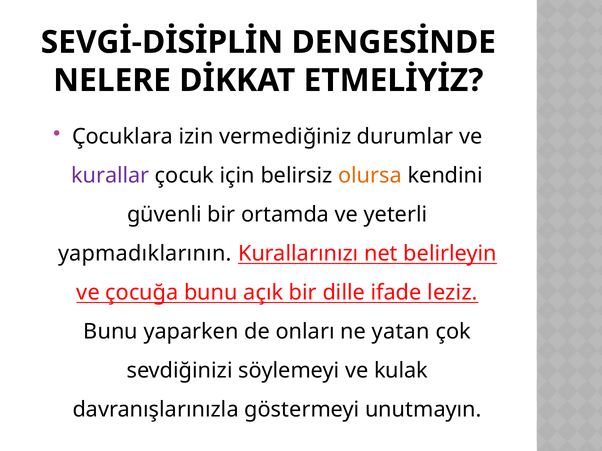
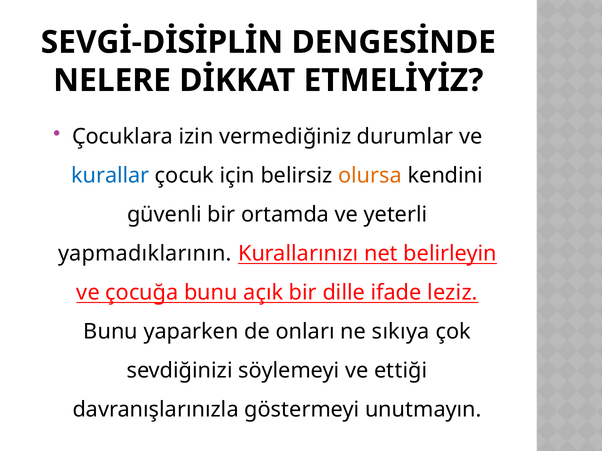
kurallar colour: purple -> blue
yatan: yatan -> sıkıya
kulak: kulak -> ettiği
